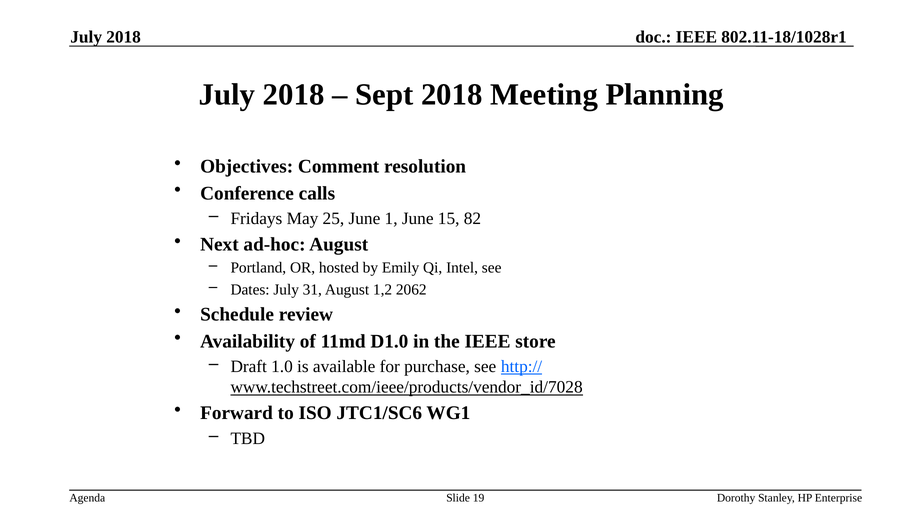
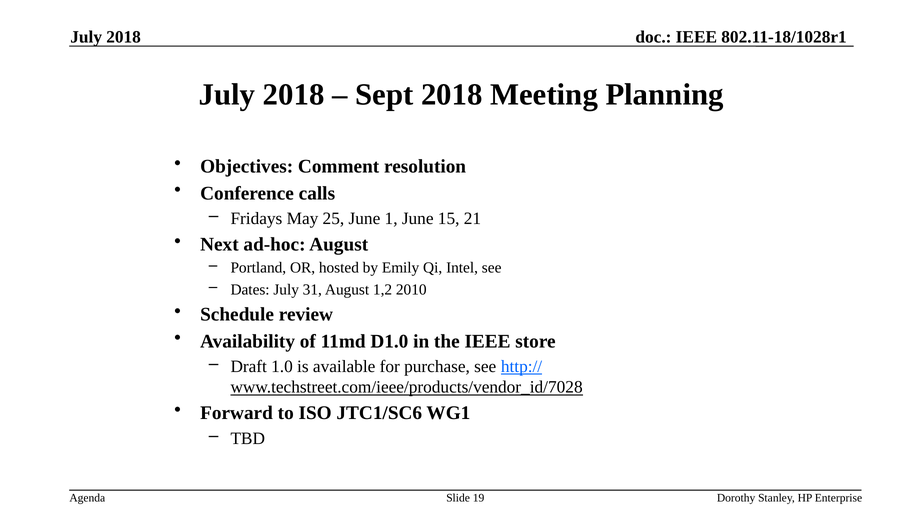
82: 82 -> 21
2062: 2062 -> 2010
